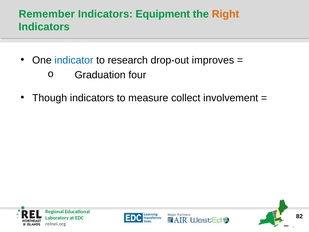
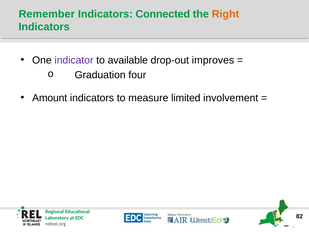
Equipment: Equipment -> Connected
indicator colour: blue -> purple
research: research -> available
Though: Though -> Amount
collect: collect -> limited
